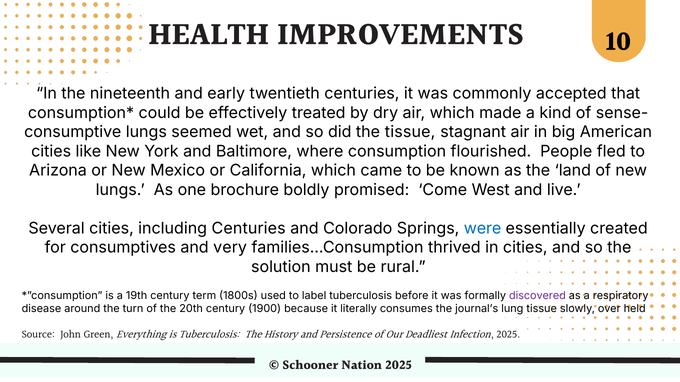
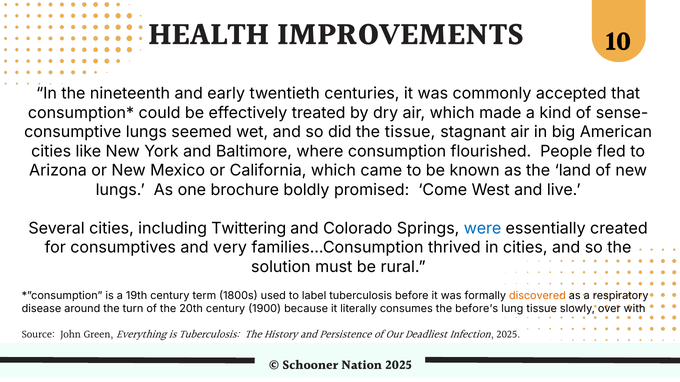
including Centuries: Centuries -> Twittering
discovered colour: purple -> orange
journal’s: journal’s -> before’s
held: held -> with
